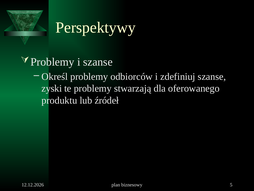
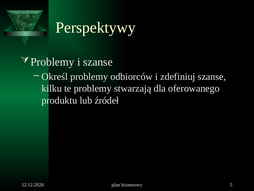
zyski: zyski -> kilku
